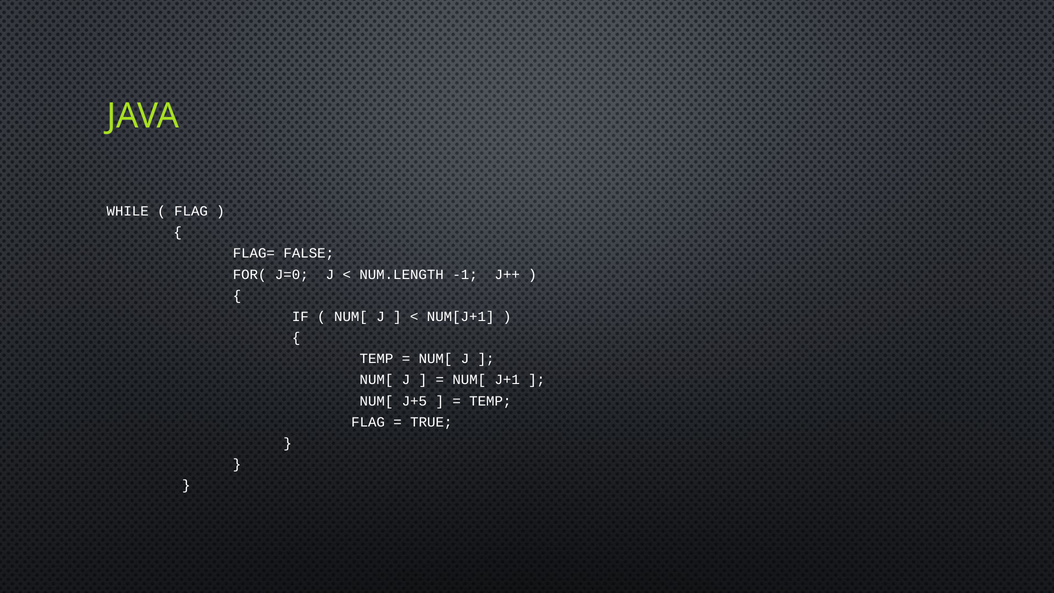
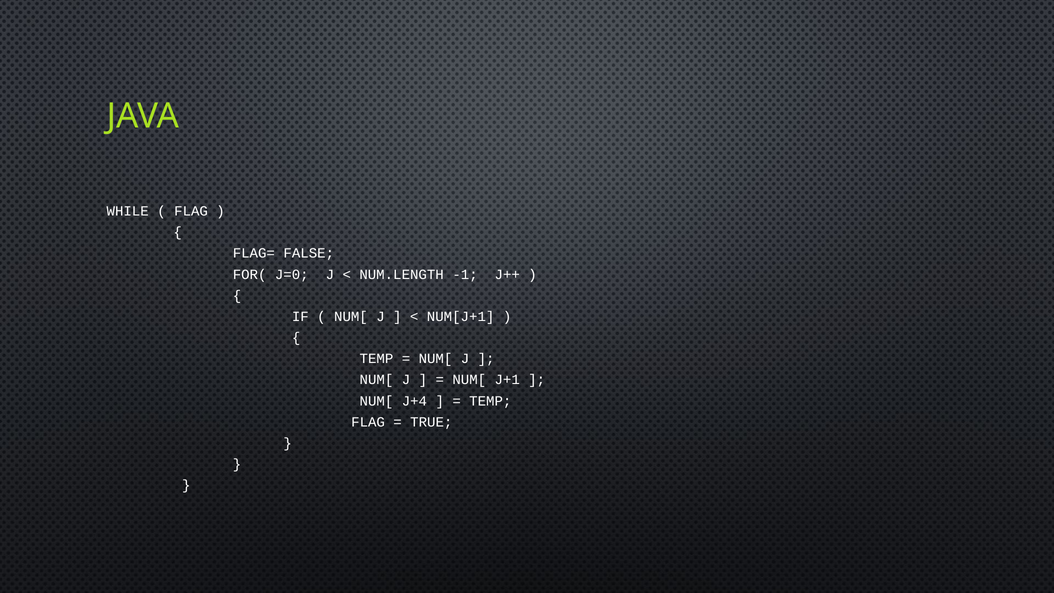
J+5: J+5 -> J+4
